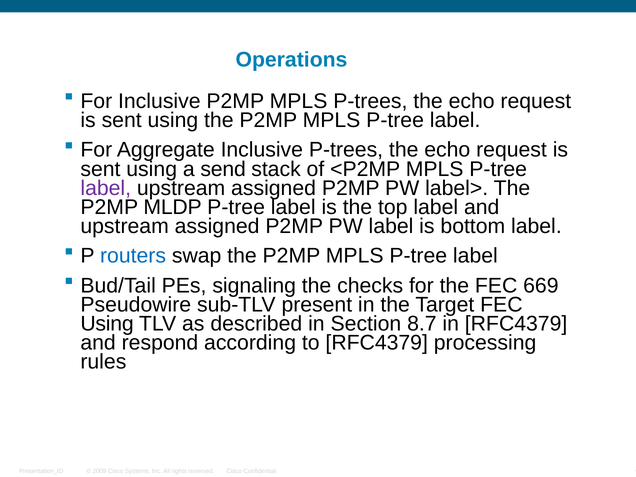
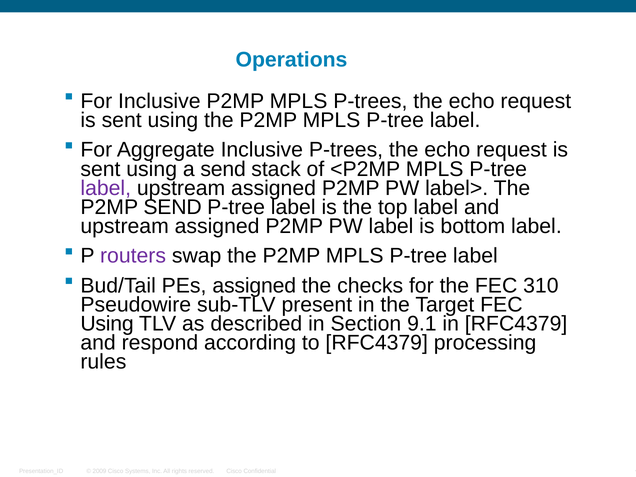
P2MP MLDP: MLDP -> SEND
routers colour: blue -> purple
PEs signaling: signaling -> assigned
669: 669 -> 310
8.7: 8.7 -> 9.1
